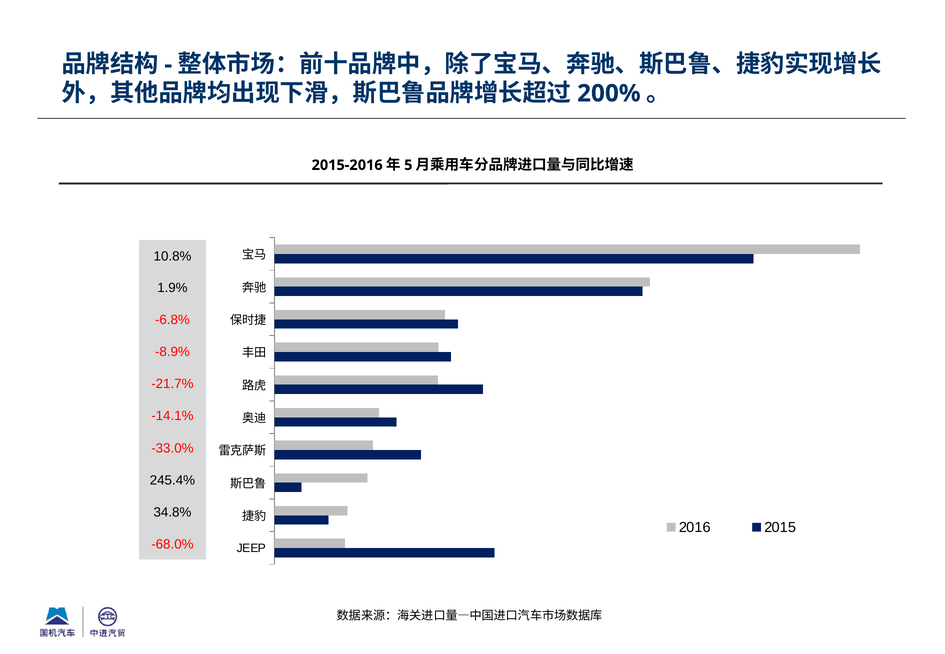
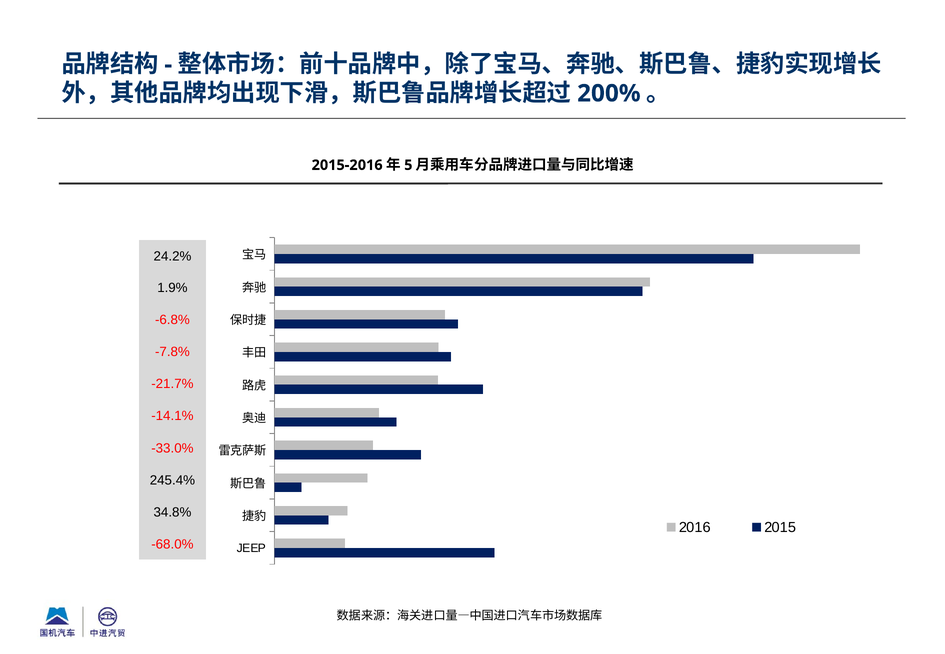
10.8%: 10.8% -> 24.2%
-8.9%: -8.9% -> -7.8%
